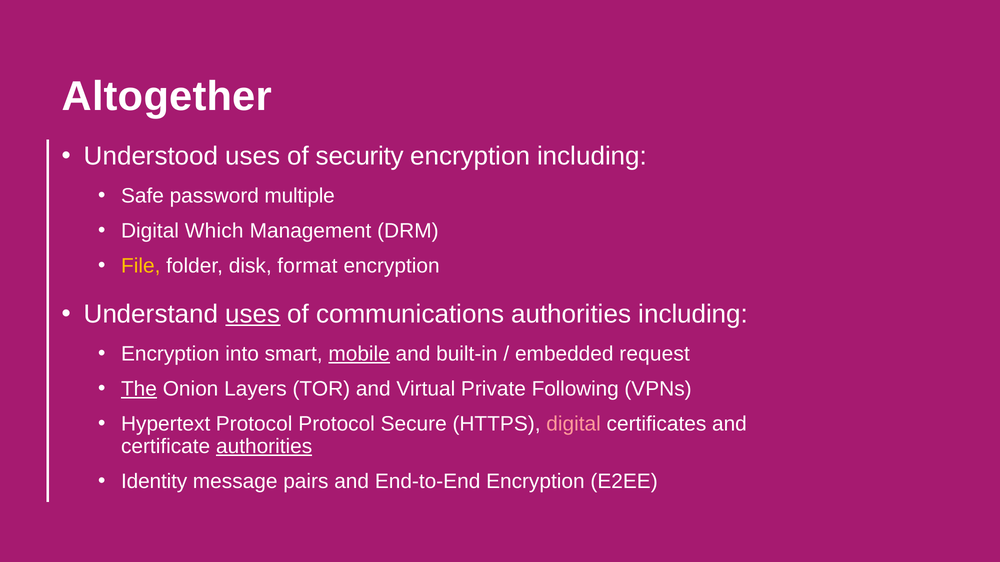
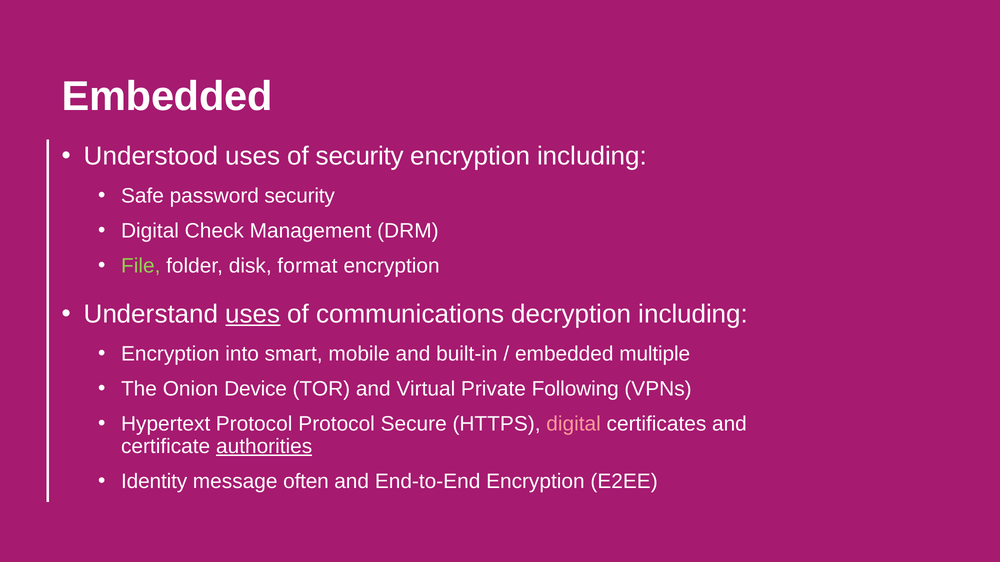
Altogether at (167, 97): Altogether -> Embedded
password multiple: multiple -> security
Which: Which -> Check
File colour: yellow -> light green
communications authorities: authorities -> decryption
mobile underline: present -> none
request: request -> multiple
The underline: present -> none
Layers: Layers -> Device
pairs: pairs -> often
